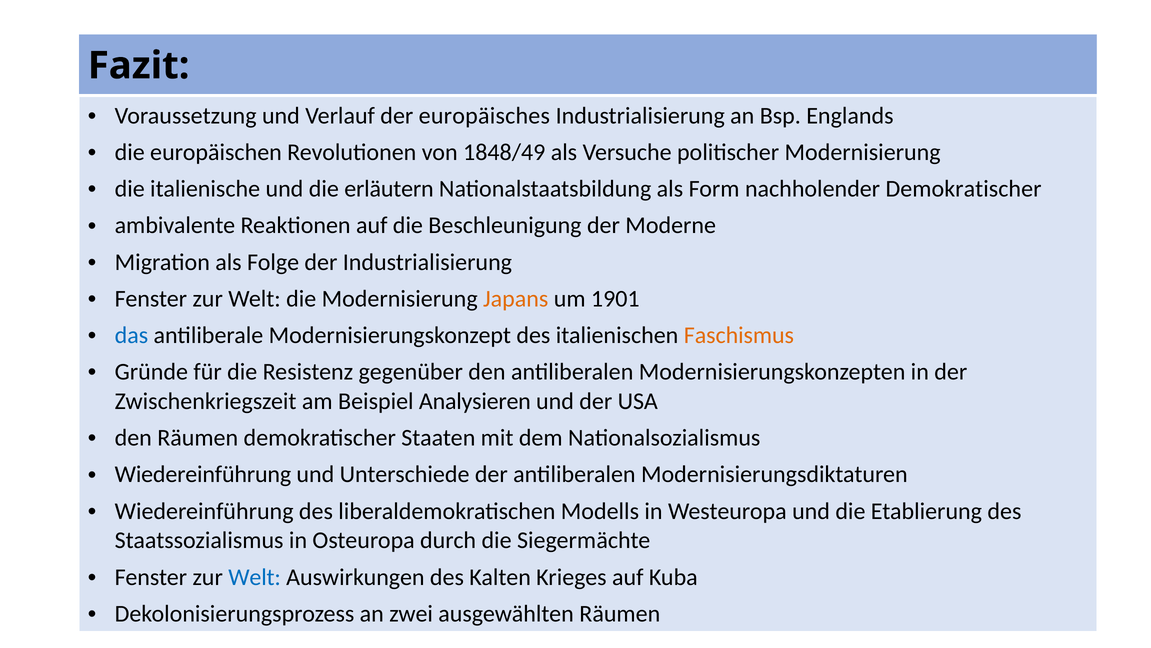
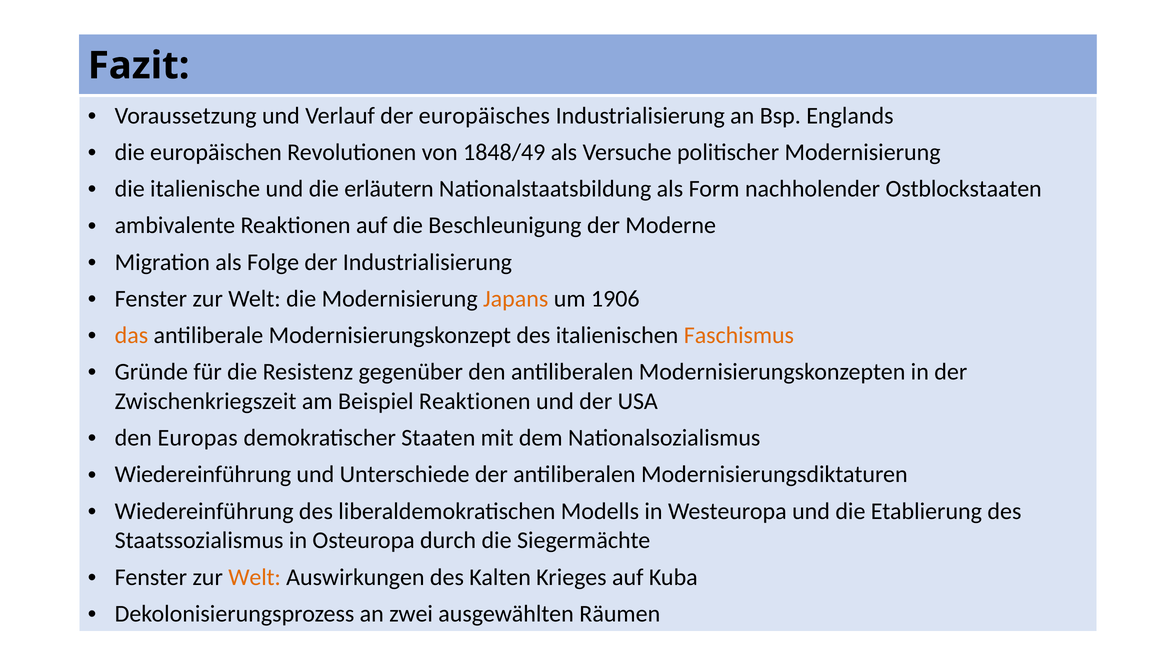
nachholender Demokratischer: Demokratischer -> Ostblockstaaten
1901: 1901 -> 1906
das colour: blue -> orange
Beispiel Analysieren: Analysieren -> Reaktionen
den Räumen: Räumen -> Europas
Welt at (255, 577) colour: blue -> orange
